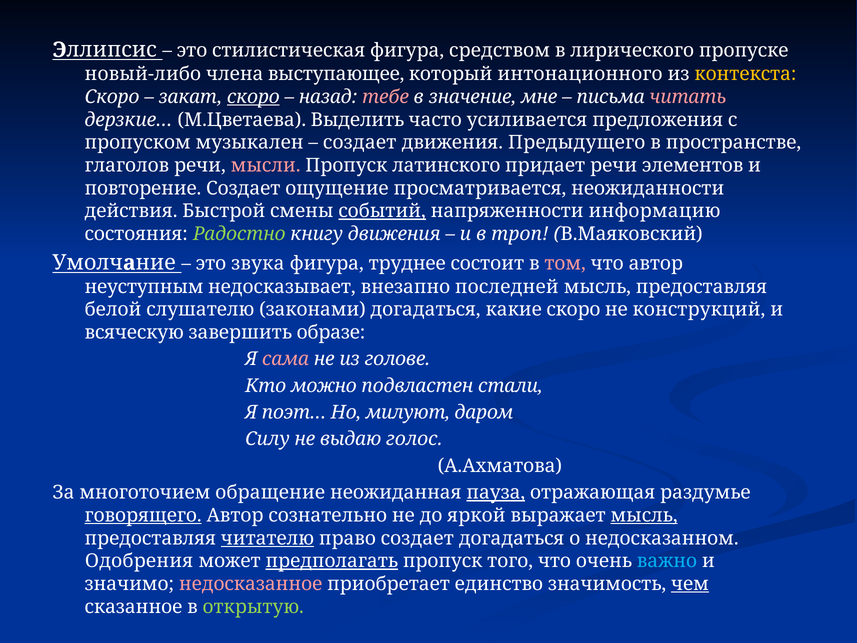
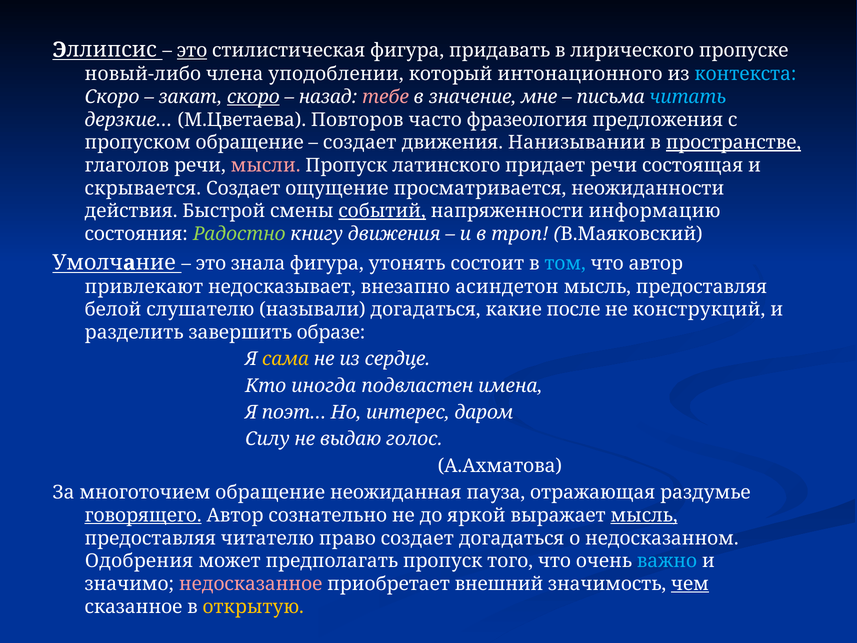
это at (192, 51) underline: none -> present
средством: средством -> придавать
выступающее: выступающее -> уподоблении
контекста colour: yellow -> light blue
читать colour: pink -> light blue
Выделить: Выделить -> Повторов
усиливается: усиливается -> фразеология
пропуском музыкален: музыкален -> обращение
Предыдущего: Предыдущего -> Нанизывании
пространстве underline: none -> present
элементов: элементов -> состоящая
повторение: повторение -> скрывается
звука: звука -> знала
труднее: труднее -> утонять
том colour: pink -> light blue
неуступным: неуступным -> привлекают
последней: последней -> асиндетон
законами: законами -> называли
какие скоро: скоро -> после
всяческую: всяческую -> разделить
сама colour: pink -> yellow
голове: голове -> сердце
можно: можно -> иногда
стали: стали -> имена
милуют: милуют -> интерес
пауза underline: present -> none
читателю underline: present -> none
предполагать underline: present -> none
единство: единство -> внешний
открытую colour: light green -> yellow
